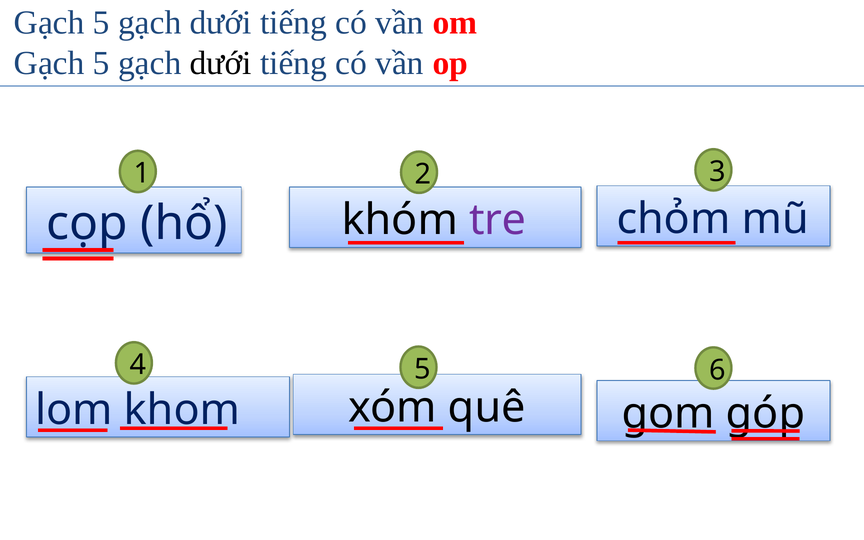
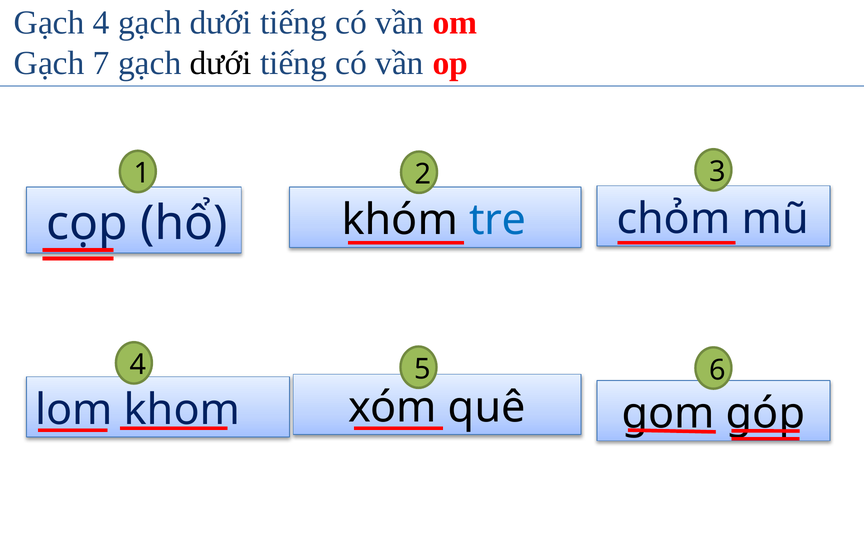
5 at (101, 23): 5 -> 4
5 at (101, 63): 5 -> 7
tre colour: purple -> blue
